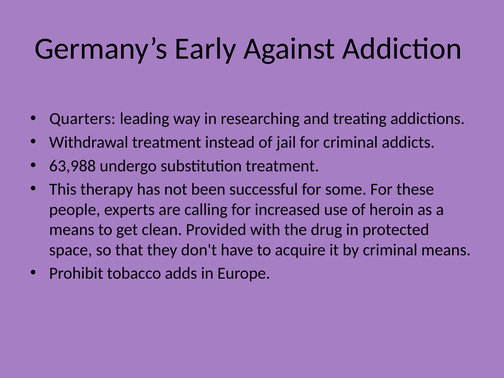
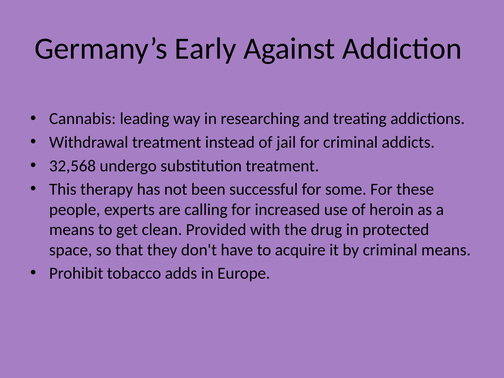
Quarters: Quarters -> Cannabis
63,988: 63,988 -> 32,568
